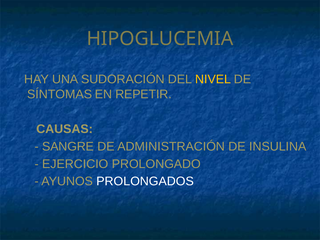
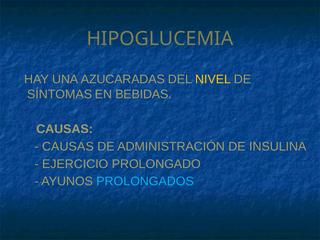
SUDORACIÓN: SUDORACIÓN -> AZUCARADAS
REPETIR: REPETIR -> BEBIDAS
SANGRE at (68, 147): SANGRE -> CAUSAS
PROLONGADOS colour: white -> light blue
